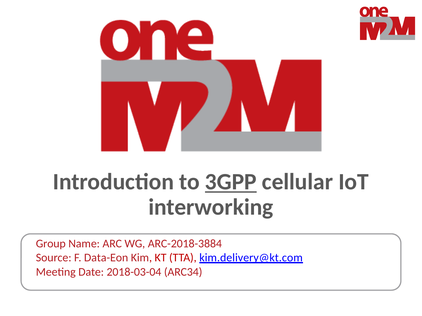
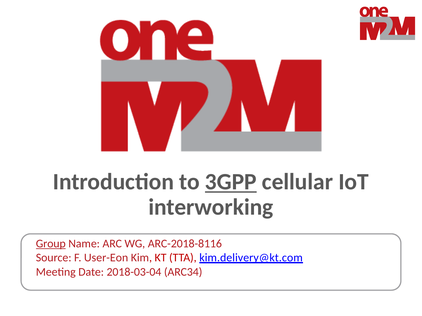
Group underline: none -> present
ARC-2018-3884: ARC-2018-3884 -> ARC-2018-8116
Data-Eon: Data-Eon -> User-Eon
